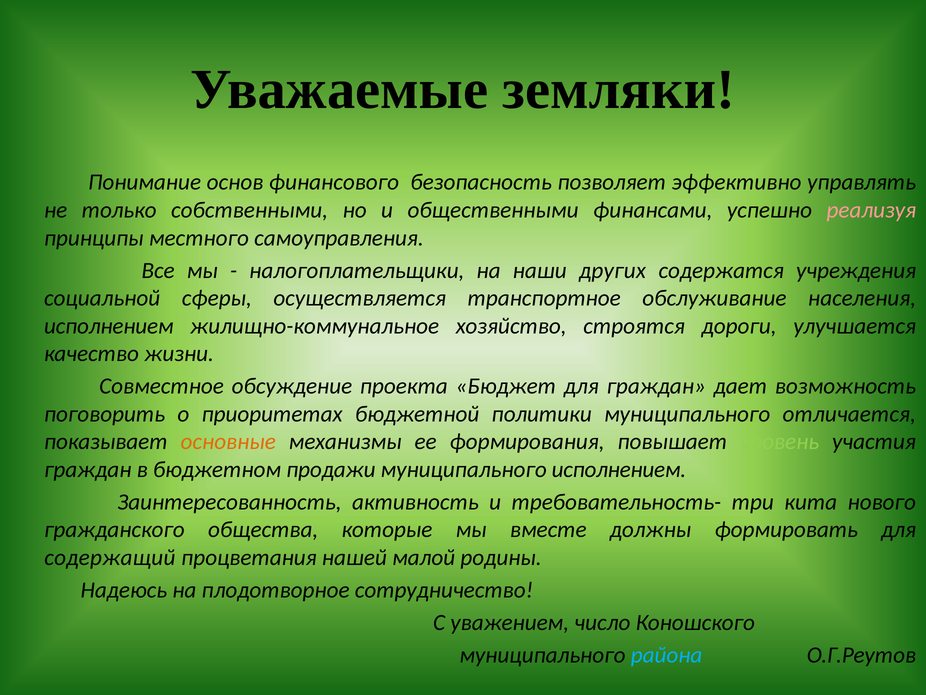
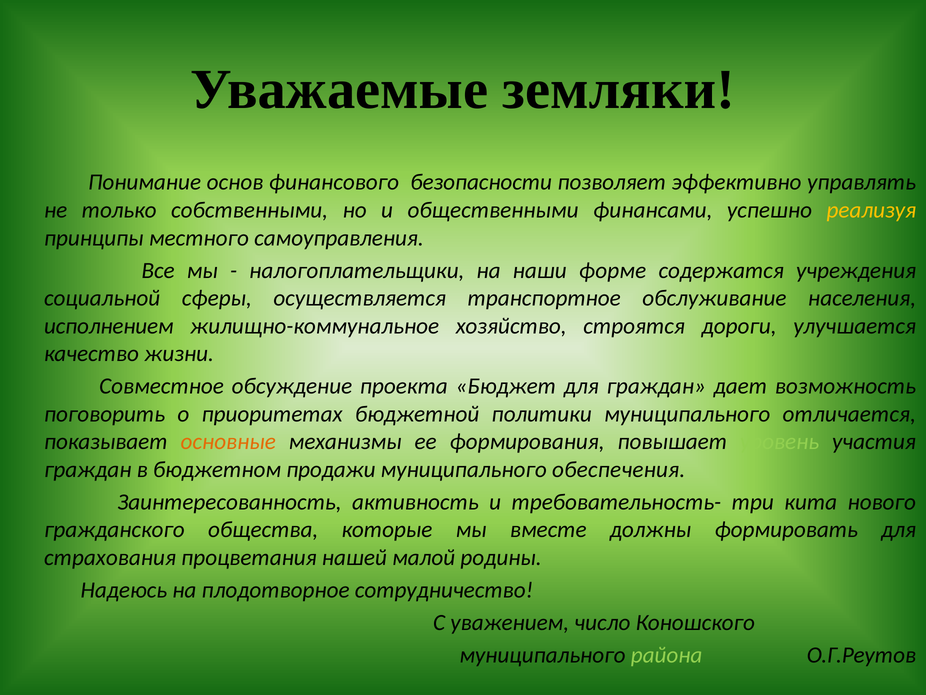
безопасность: безопасность -> безопасности
реализуя colour: pink -> yellow
других: других -> форме
муниципального исполнением: исполнением -> обеспечения
содержащий: содержащий -> страхования
района colour: light blue -> light green
